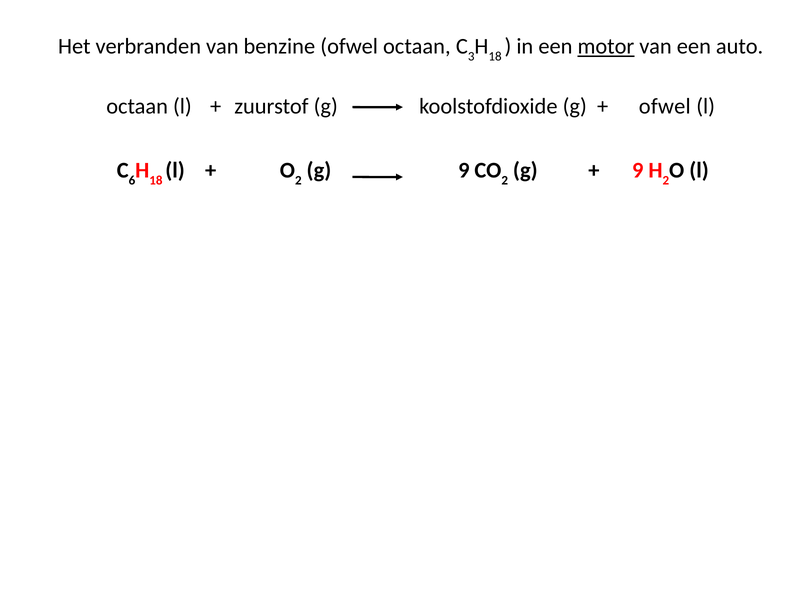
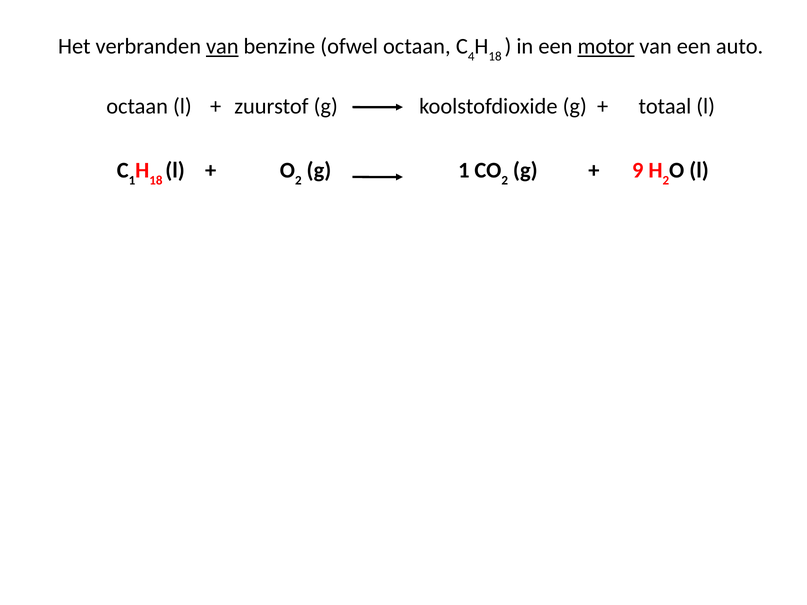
van at (222, 46) underline: none -> present
3: 3 -> 4
ofwel at (665, 106): ofwel -> totaal
6 at (132, 180): 6 -> 1
g 9: 9 -> 1
